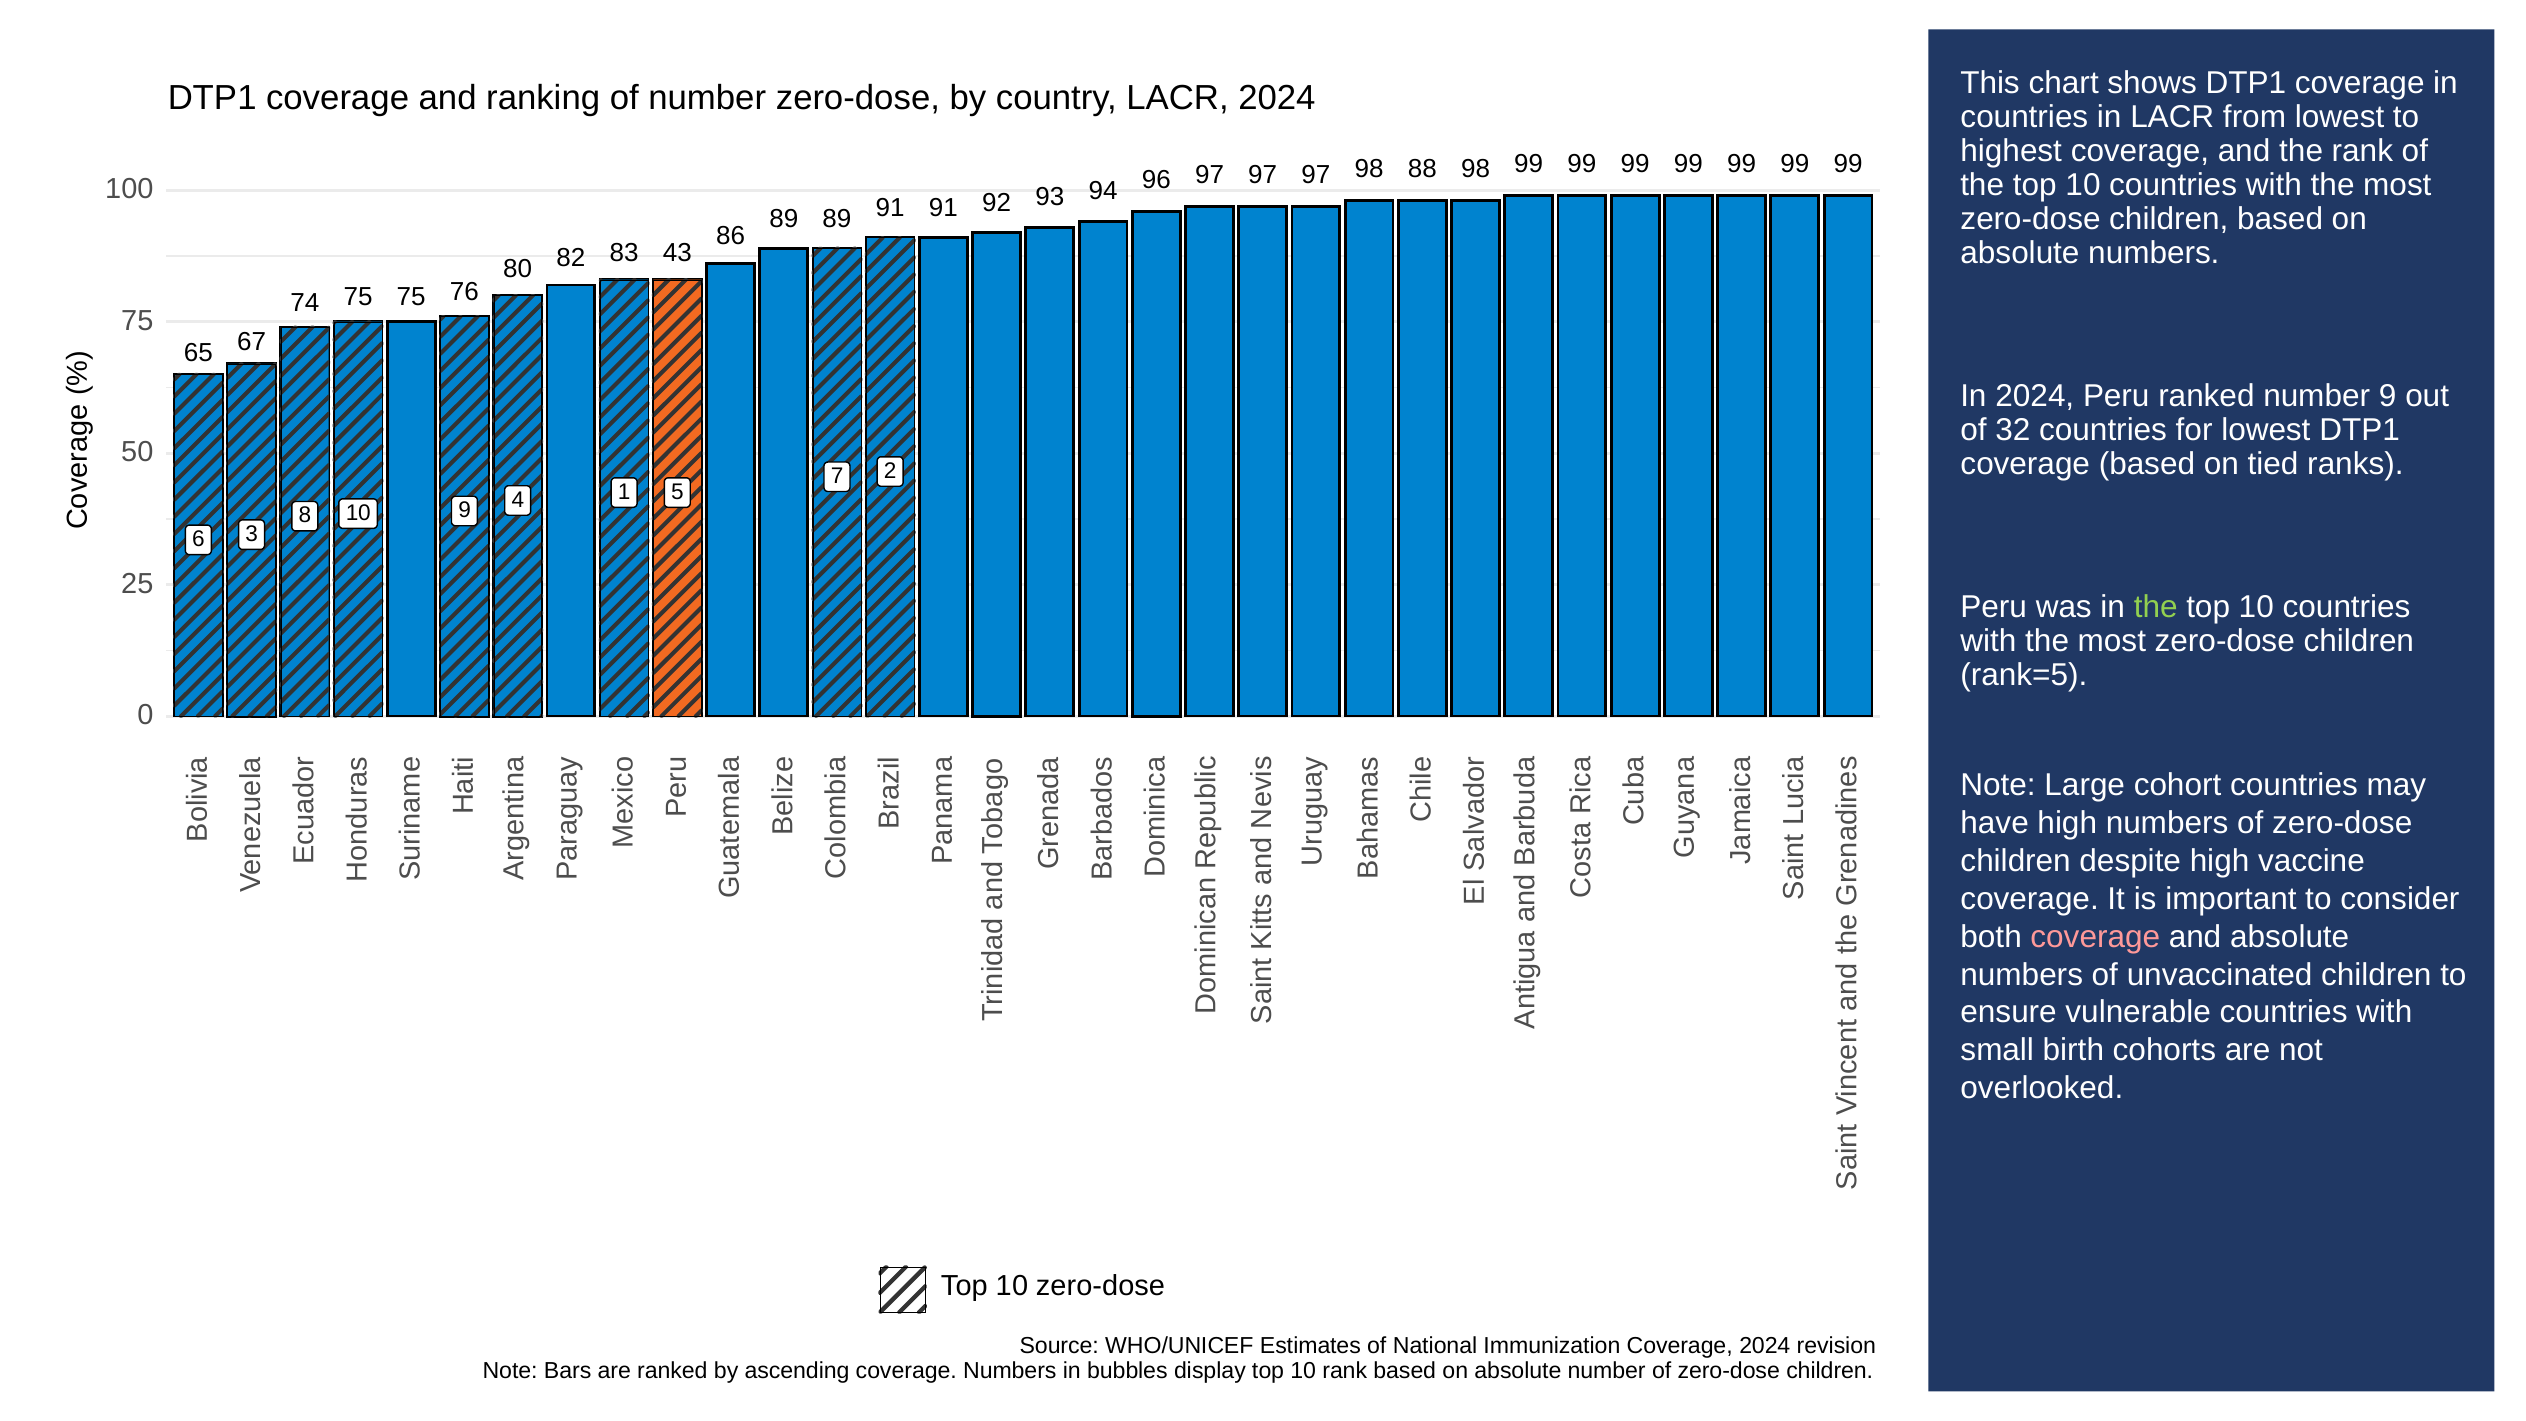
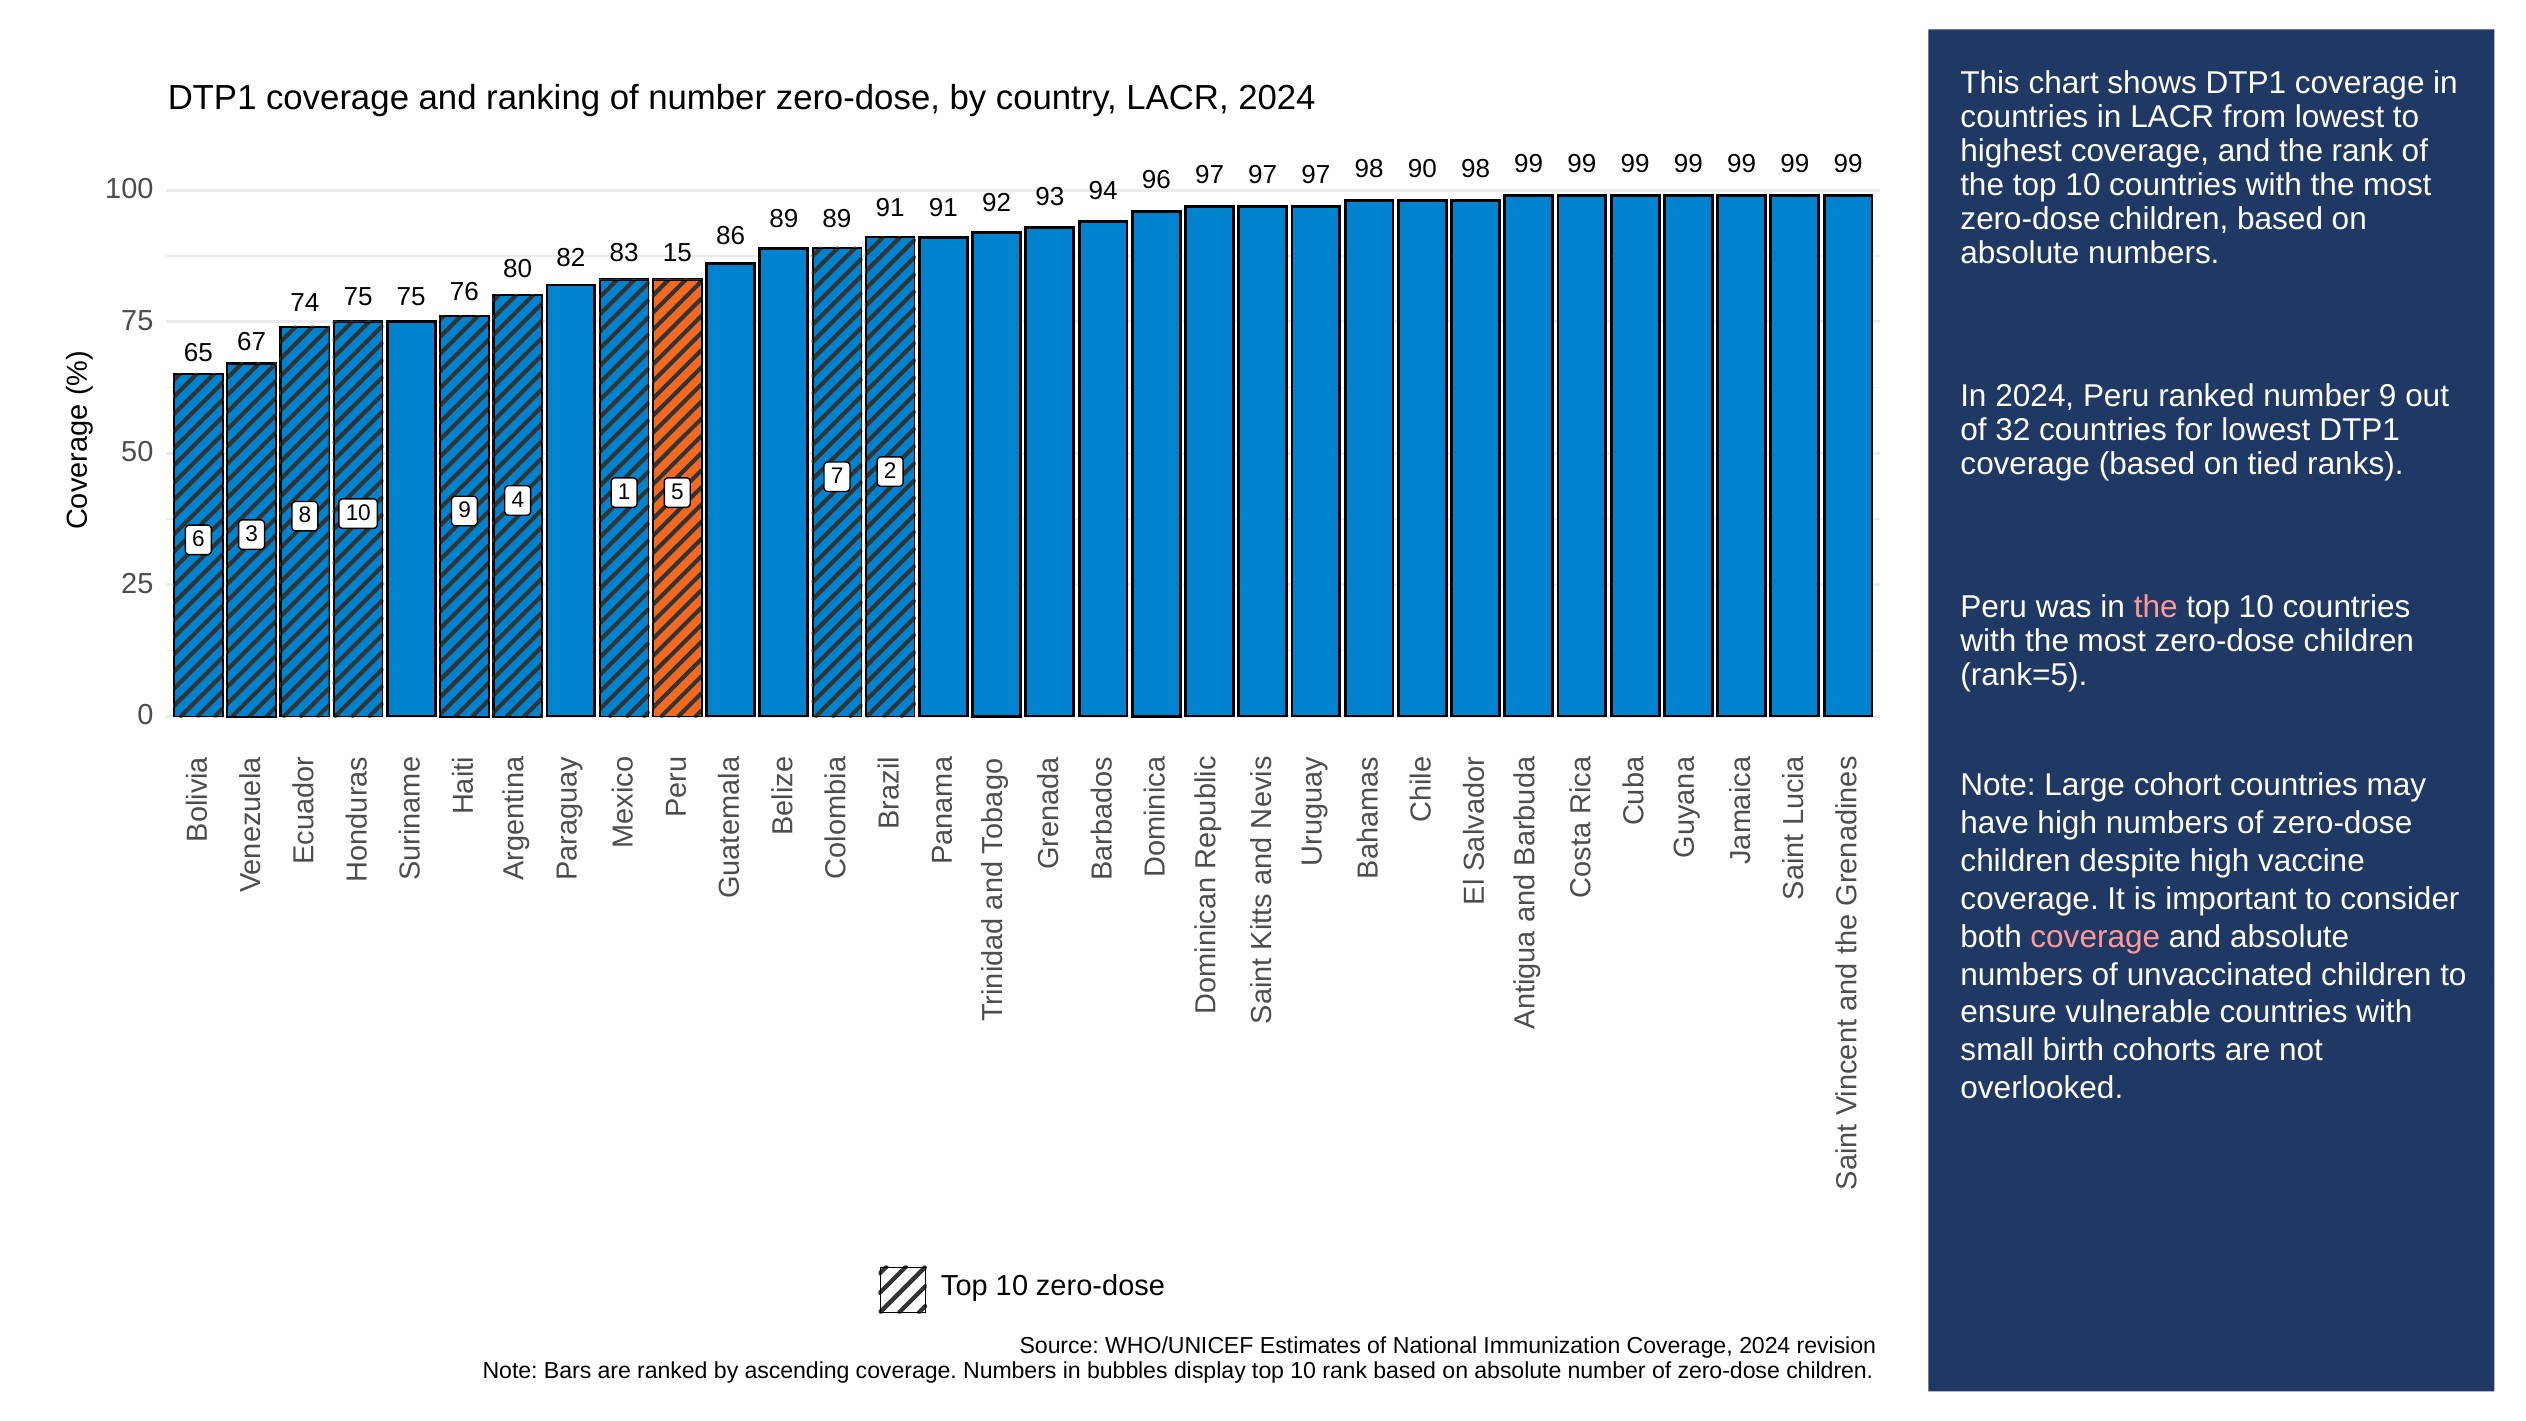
88: 88 -> 90
43: 43 -> 15
the at (2156, 607) colour: light green -> pink
